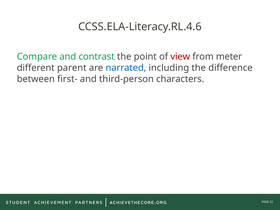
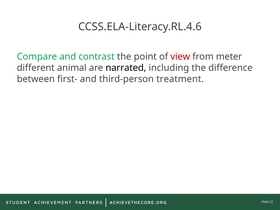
parent: parent -> animal
narrated colour: blue -> black
characters: characters -> treatment
